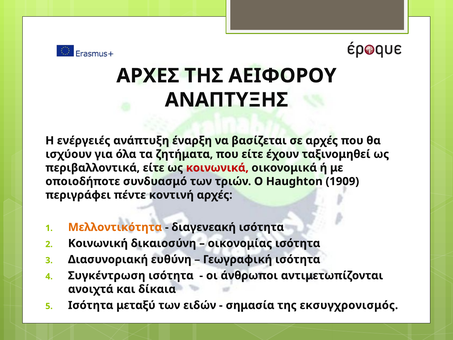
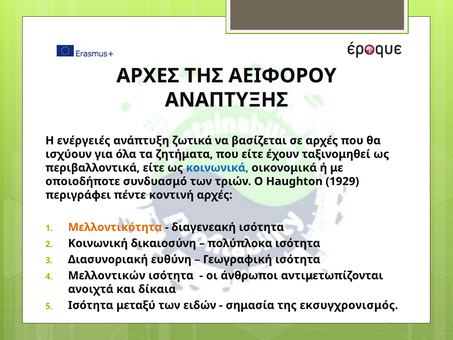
έναρξη: έναρξη -> ζωτικά
κοινωνικά colour: red -> blue
1909: 1909 -> 1929
οικονομίας: οικονομίας -> πολύπλοκα
Συγκέντρωση: Συγκέντρωση -> Μελλοντικών
